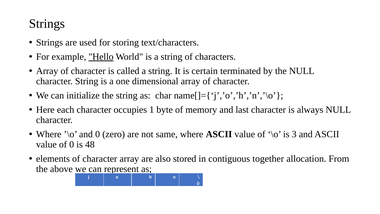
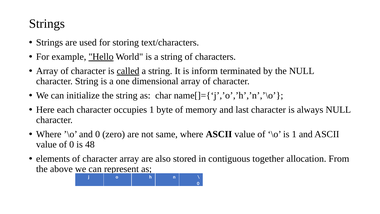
called underline: none -> present
certain: certain -> inform
is 3: 3 -> 1
